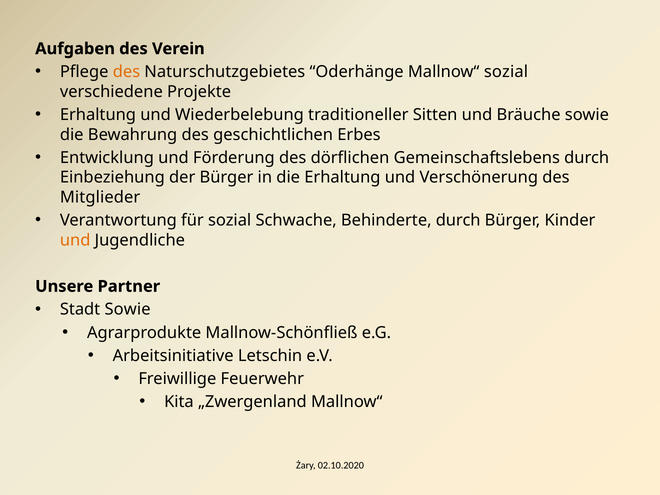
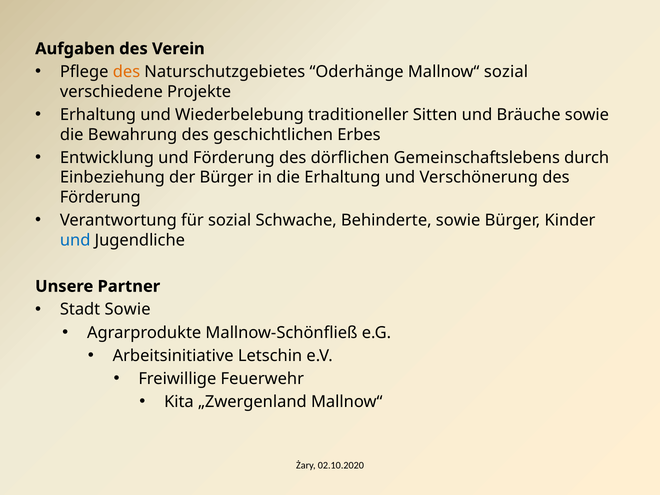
Mitglieder at (100, 197): Mitglieder -> Förderung
Behinderte durch: durch -> sowie
und at (75, 240) colour: orange -> blue
